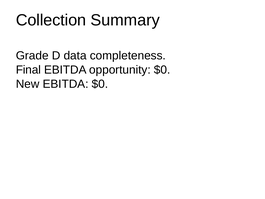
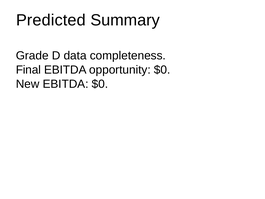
Collection: Collection -> Predicted
